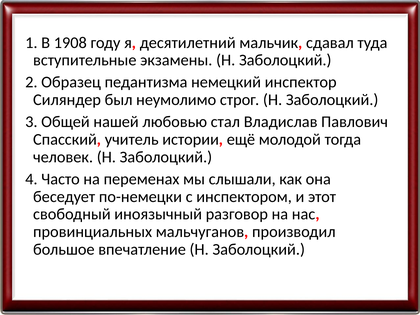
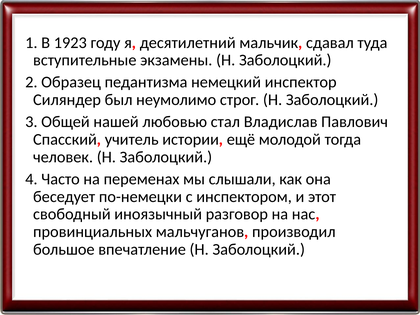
1908: 1908 -> 1923
